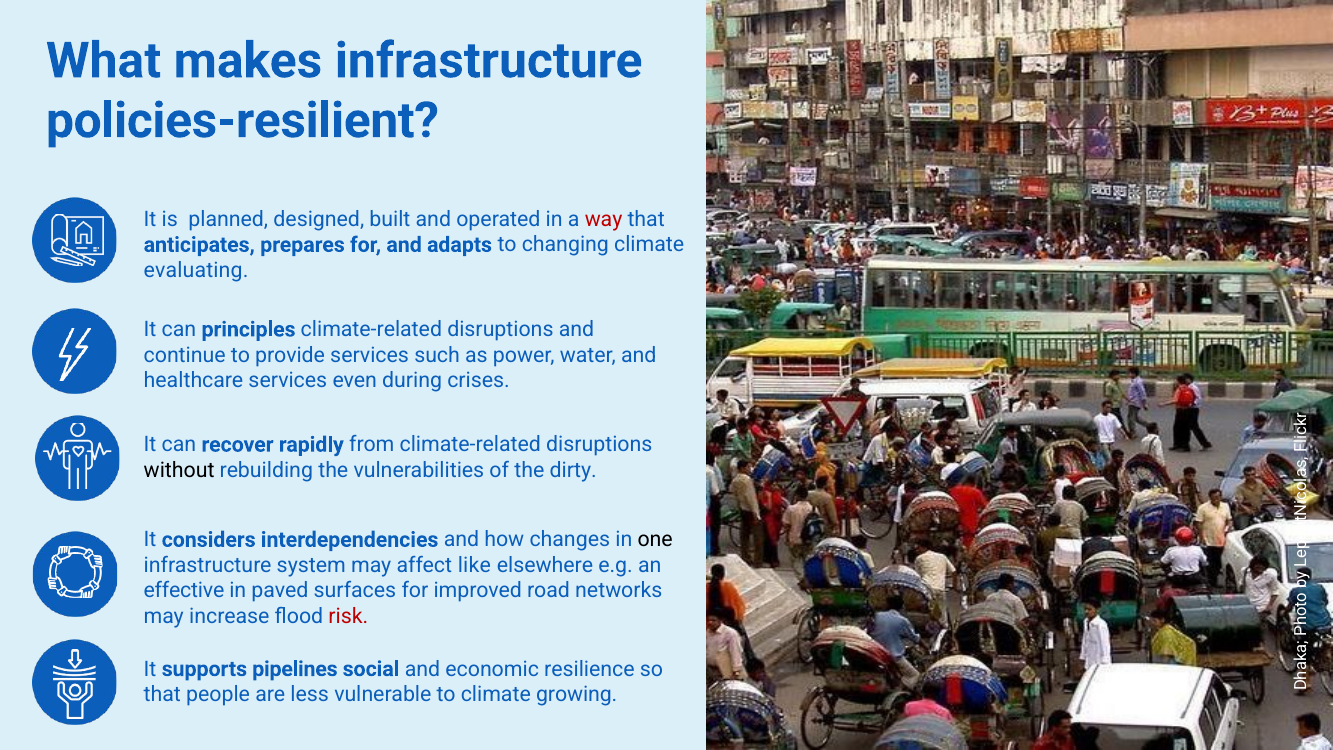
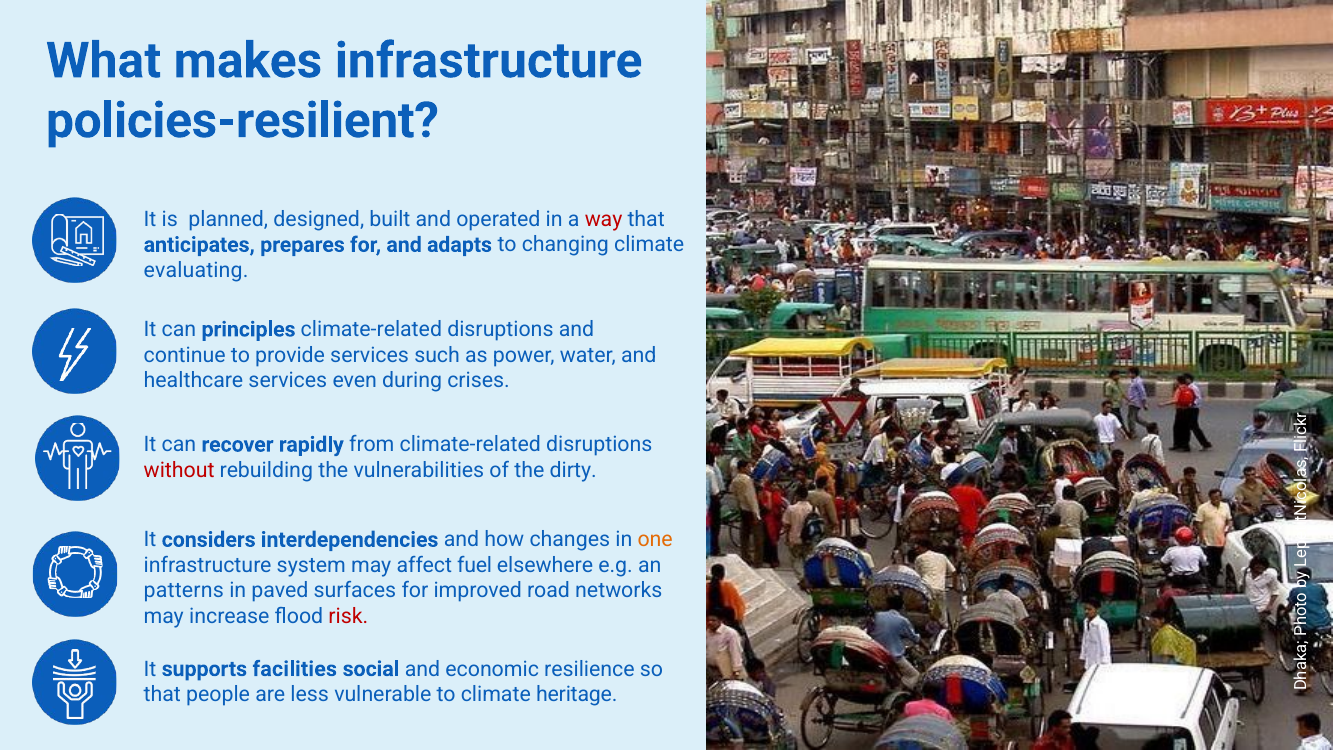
without colour: black -> red
one colour: black -> orange
like: like -> fuel
effective: effective -> patterns
pipelines: pipelines -> facilities
growing: growing -> heritage
